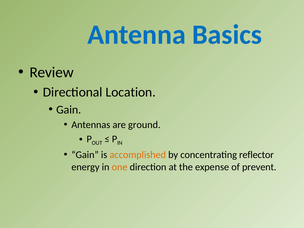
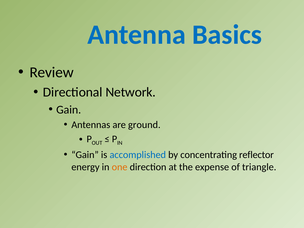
Location: Location -> Network
accomplished colour: orange -> blue
prevent: prevent -> triangle
